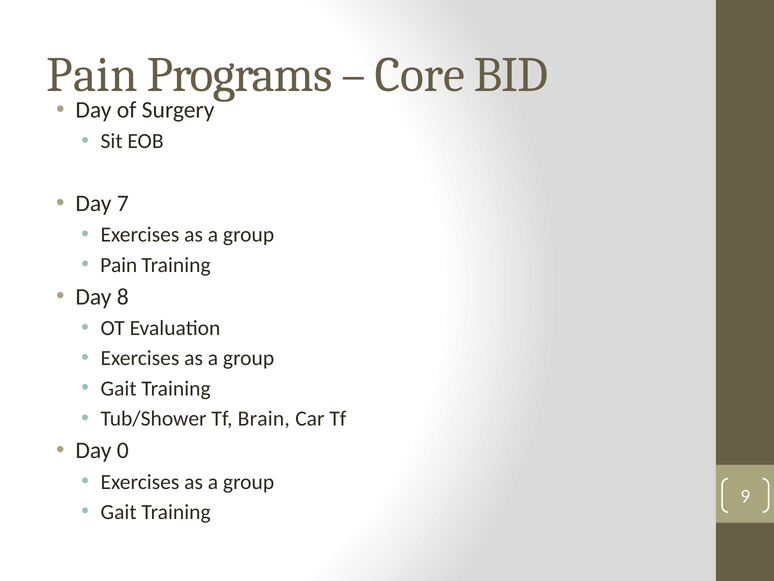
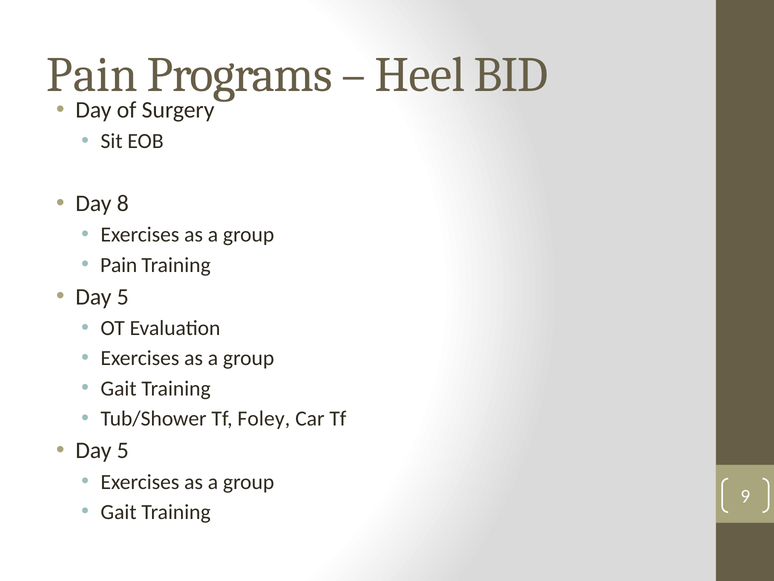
Core: Core -> Heel
7: 7 -> 8
8 at (123, 297): 8 -> 5
Brain: Brain -> Foley
0 at (123, 450): 0 -> 5
